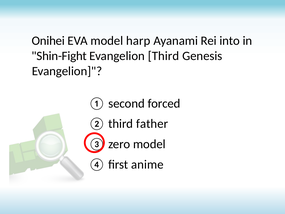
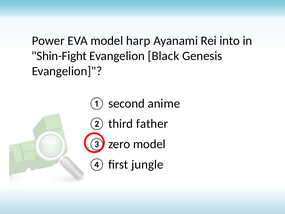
Onihei: Onihei -> Power
Evangelion Third: Third -> Black
forced: forced -> anime
anime: anime -> jungle
